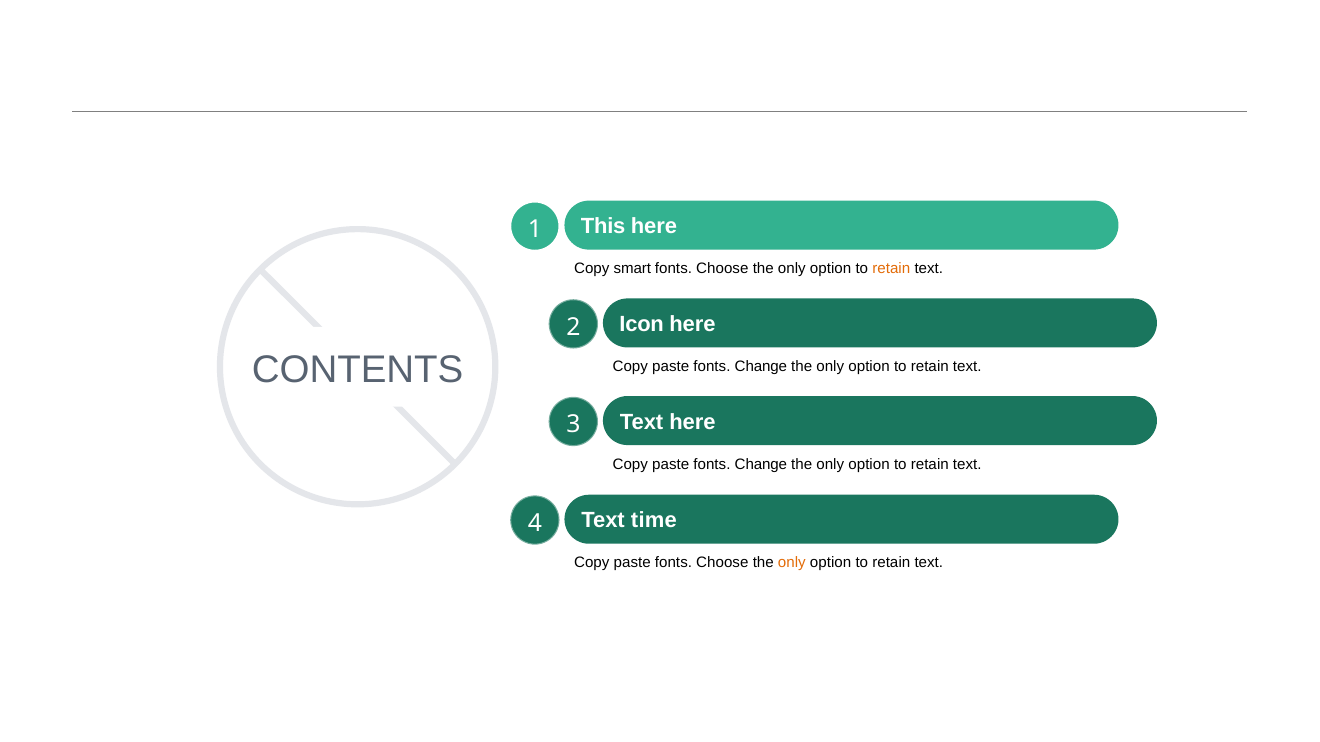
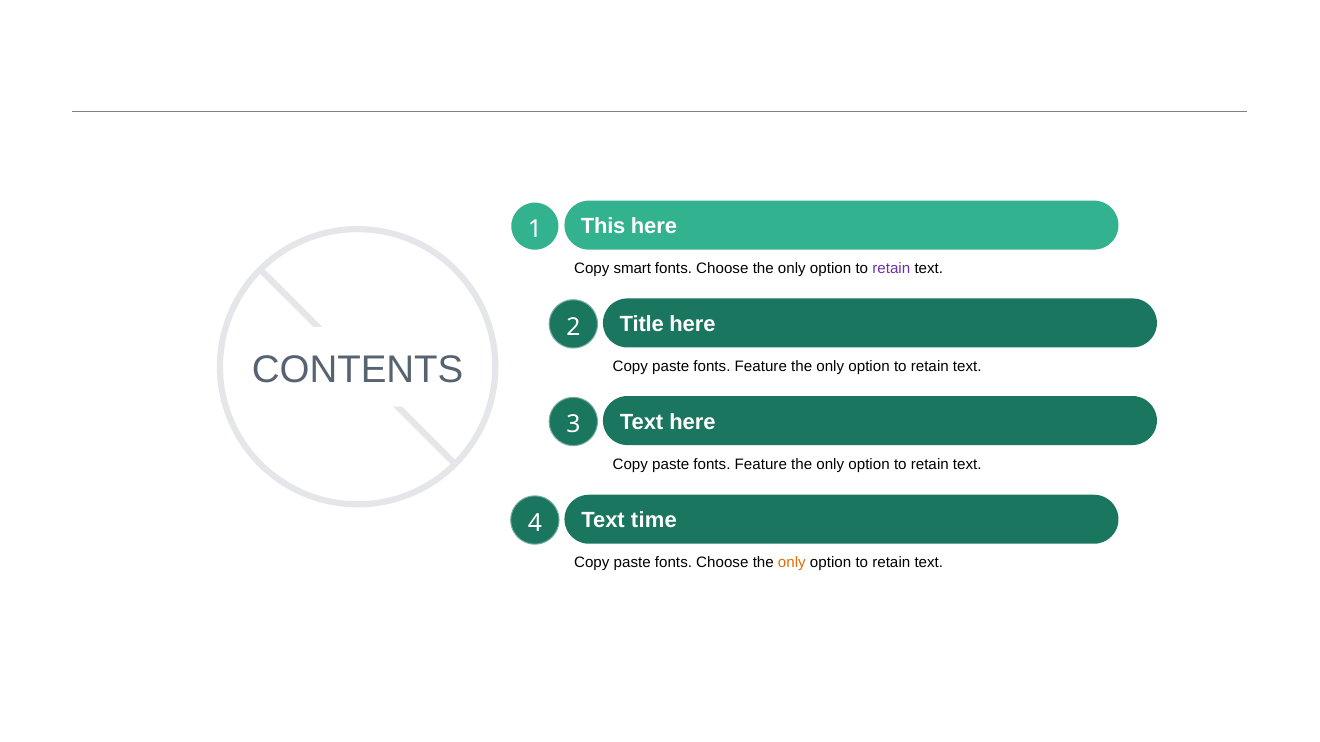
retain at (891, 269) colour: orange -> purple
Icon: Icon -> Title
Change at (761, 366): Change -> Feature
Change at (761, 465): Change -> Feature
